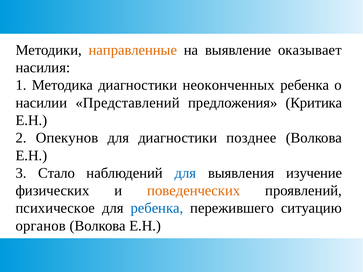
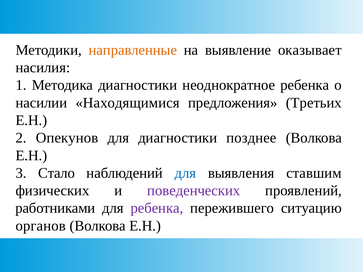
неоконченных: неоконченных -> неоднократное
Представлений: Представлений -> Находящимися
Критика: Критика -> Третьих
изучение: изучение -> ставшим
поведенческих colour: orange -> purple
психическое: психическое -> работниками
ребенка at (157, 208) colour: blue -> purple
